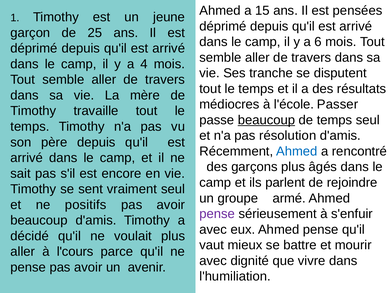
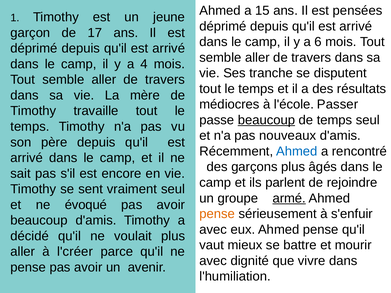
25: 25 -> 17
résolution: résolution -> nouveaux
armé underline: none -> present
positifs: positifs -> évoqué
pense at (217, 214) colour: purple -> orange
l'cours: l'cours -> l'créer
